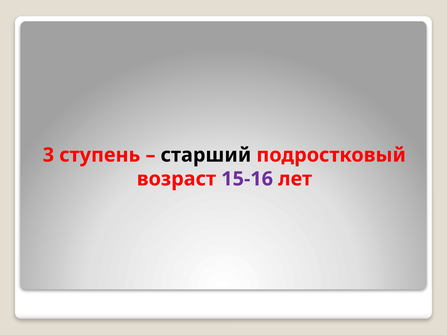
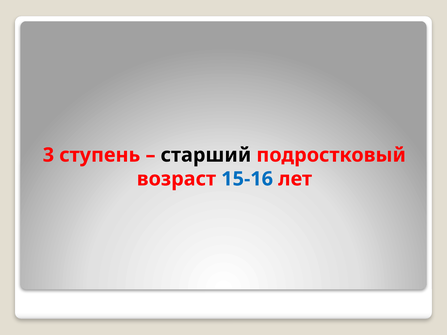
15-16 colour: purple -> blue
